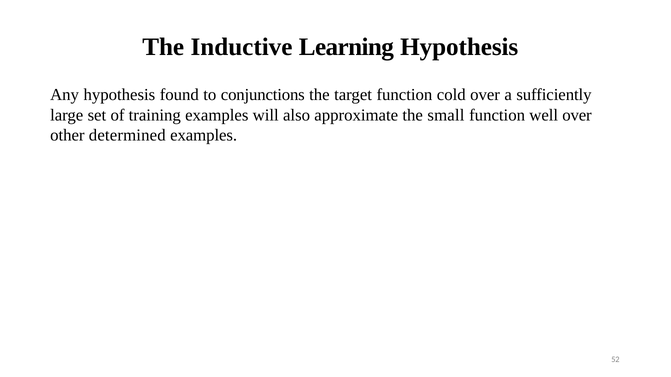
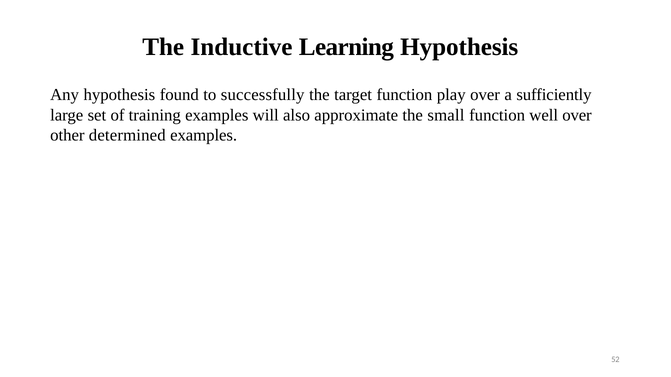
conjunctions: conjunctions -> successfully
cold: cold -> play
